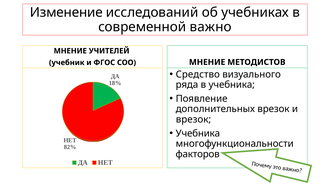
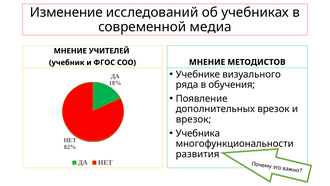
современной важно: важно -> медиа
Средство: Средство -> Учебнике
в учебника: учебника -> обучения
факторов: факторов -> развития
